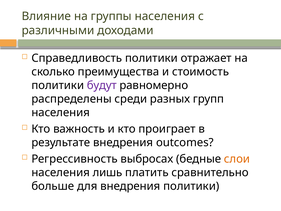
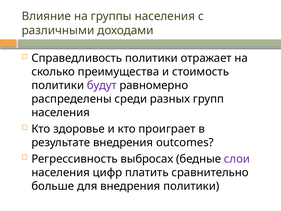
важность: важность -> здоровье
слои colour: orange -> purple
лишь: лишь -> цифр
